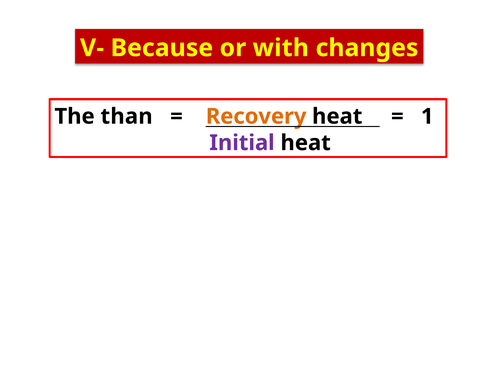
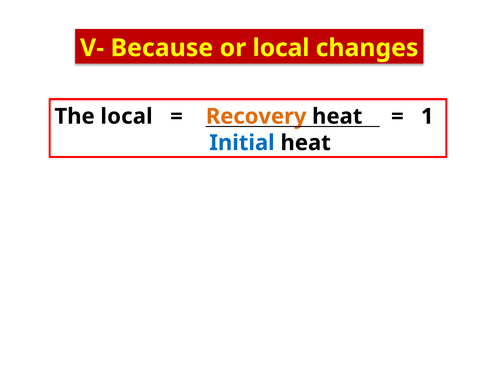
or with: with -> local
The than: than -> local
Initial colour: purple -> blue
